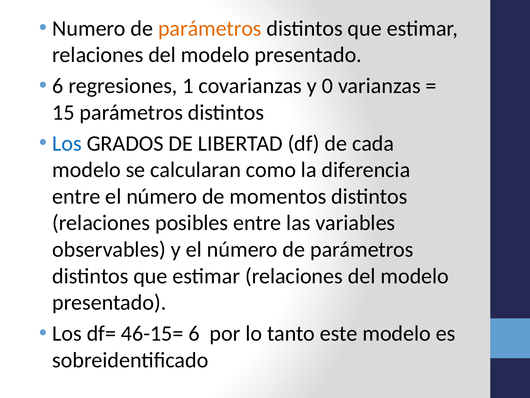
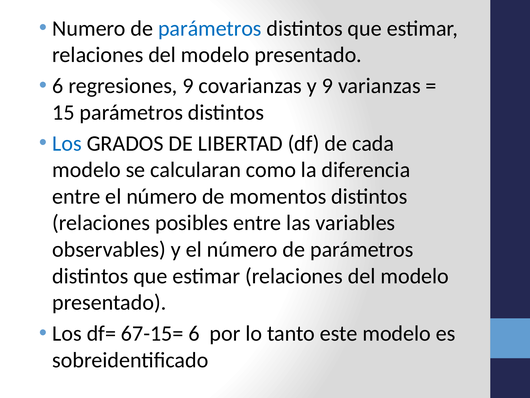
parámetros at (210, 28) colour: orange -> blue
regresiones 1: 1 -> 9
y 0: 0 -> 9
46-15=: 46-15= -> 67-15=
